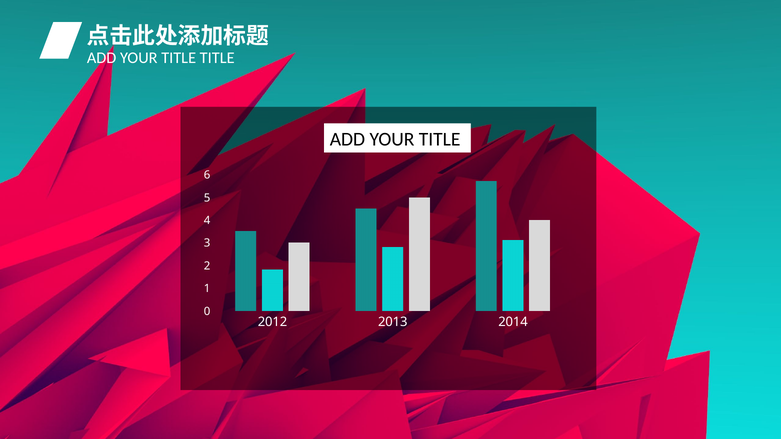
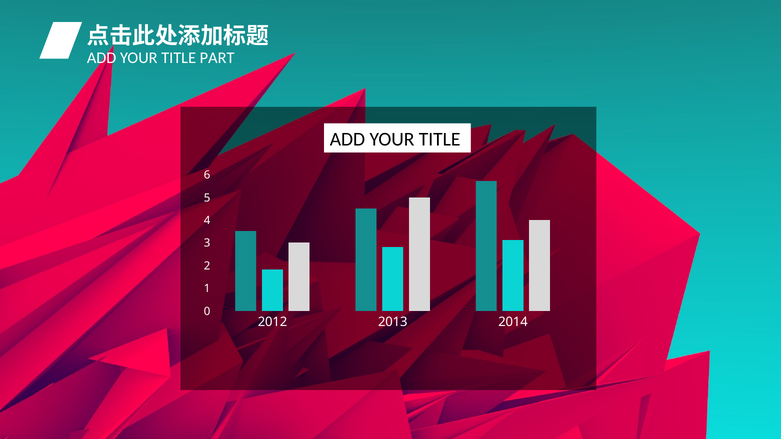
TITLE TITLE: TITLE -> PART
